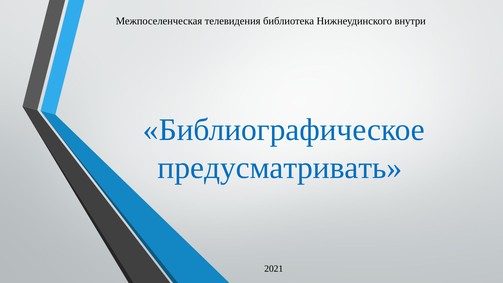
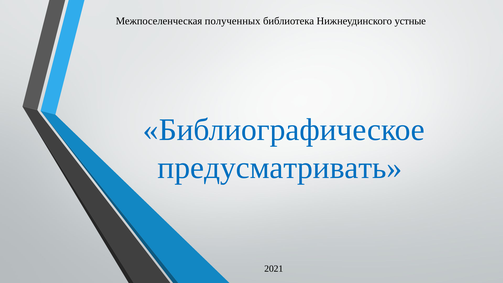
телевидения: телевидения -> полученных
внутри: внутри -> устные
